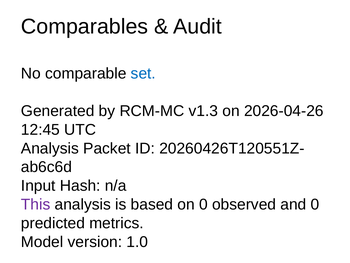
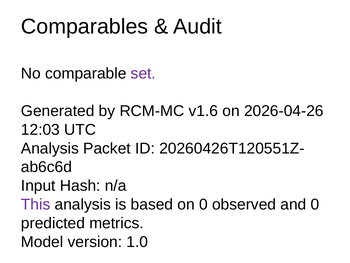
set colour: blue -> purple
v1.3: v1.3 -> v1.6
12:45: 12:45 -> 12:03
